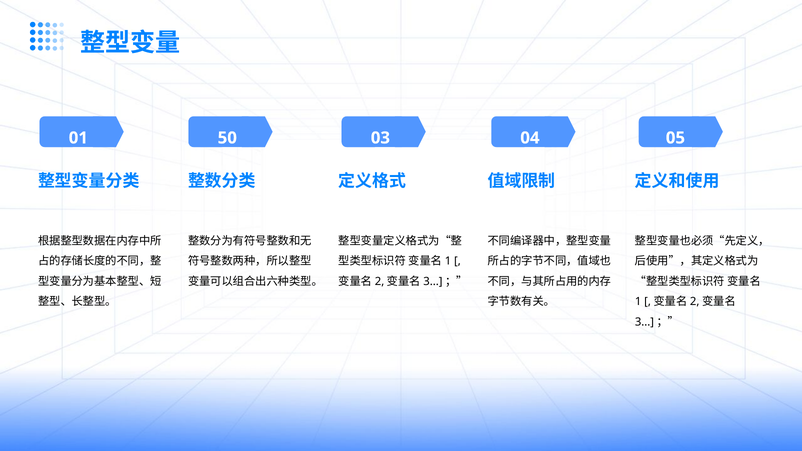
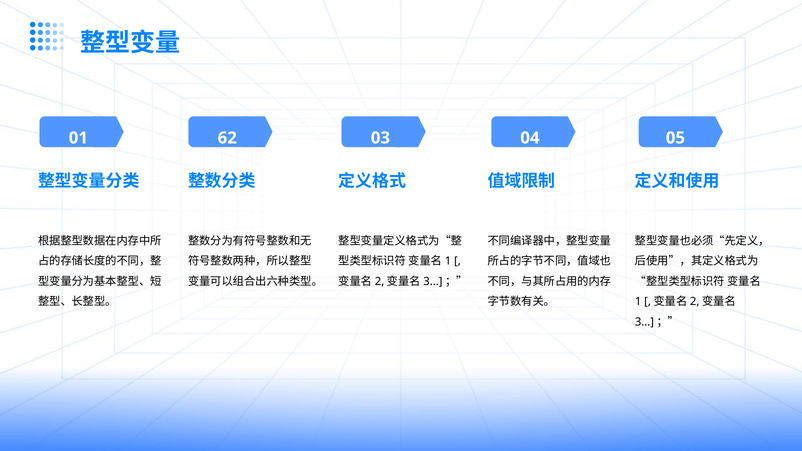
50: 50 -> 62
